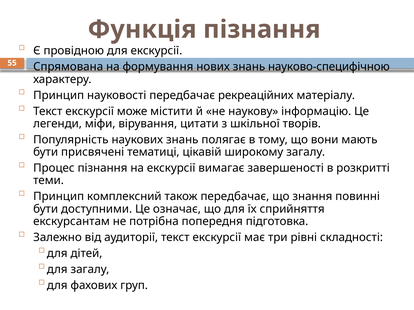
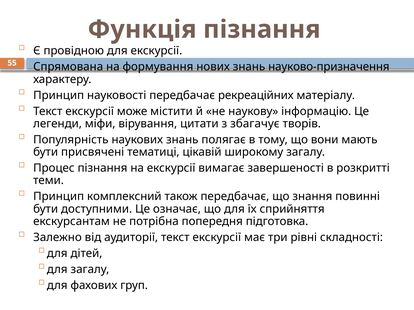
науково-специфічною: науково-специфічною -> науково-призначення
шкільної: шкільної -> збагачує
